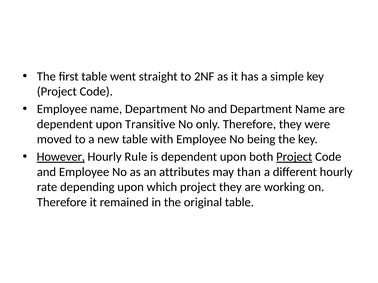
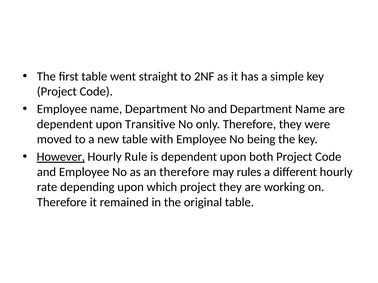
Project at (294, 157) underline: present -> none
an attributes: attributes -> therefore
than: than -> rules
